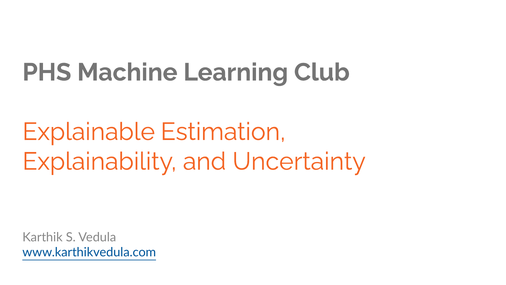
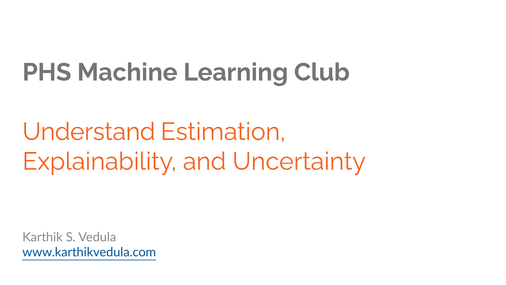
Explainable: Explainable -> Understand
